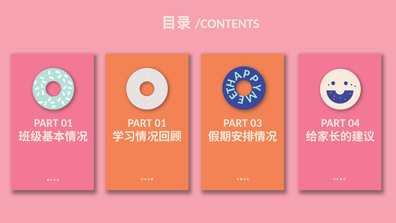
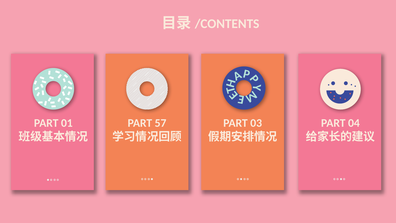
01 at (161, 123): 01 -> 57
